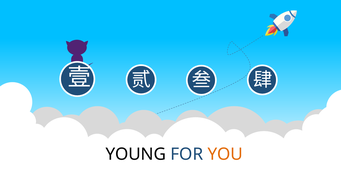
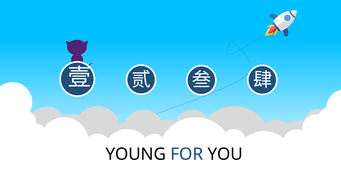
YOU colour: orange -> black
